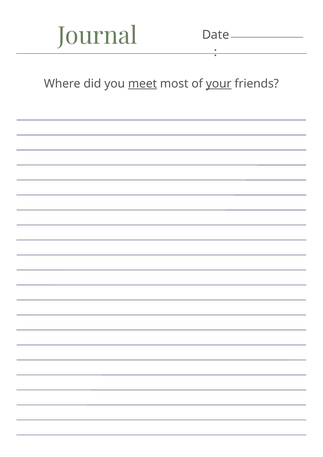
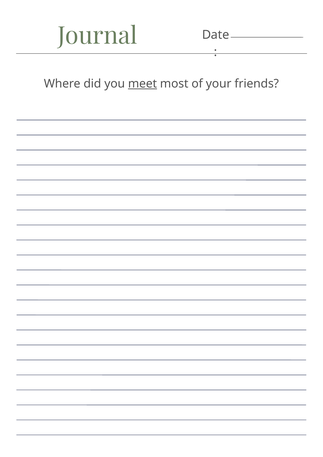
your underline: present -> none
